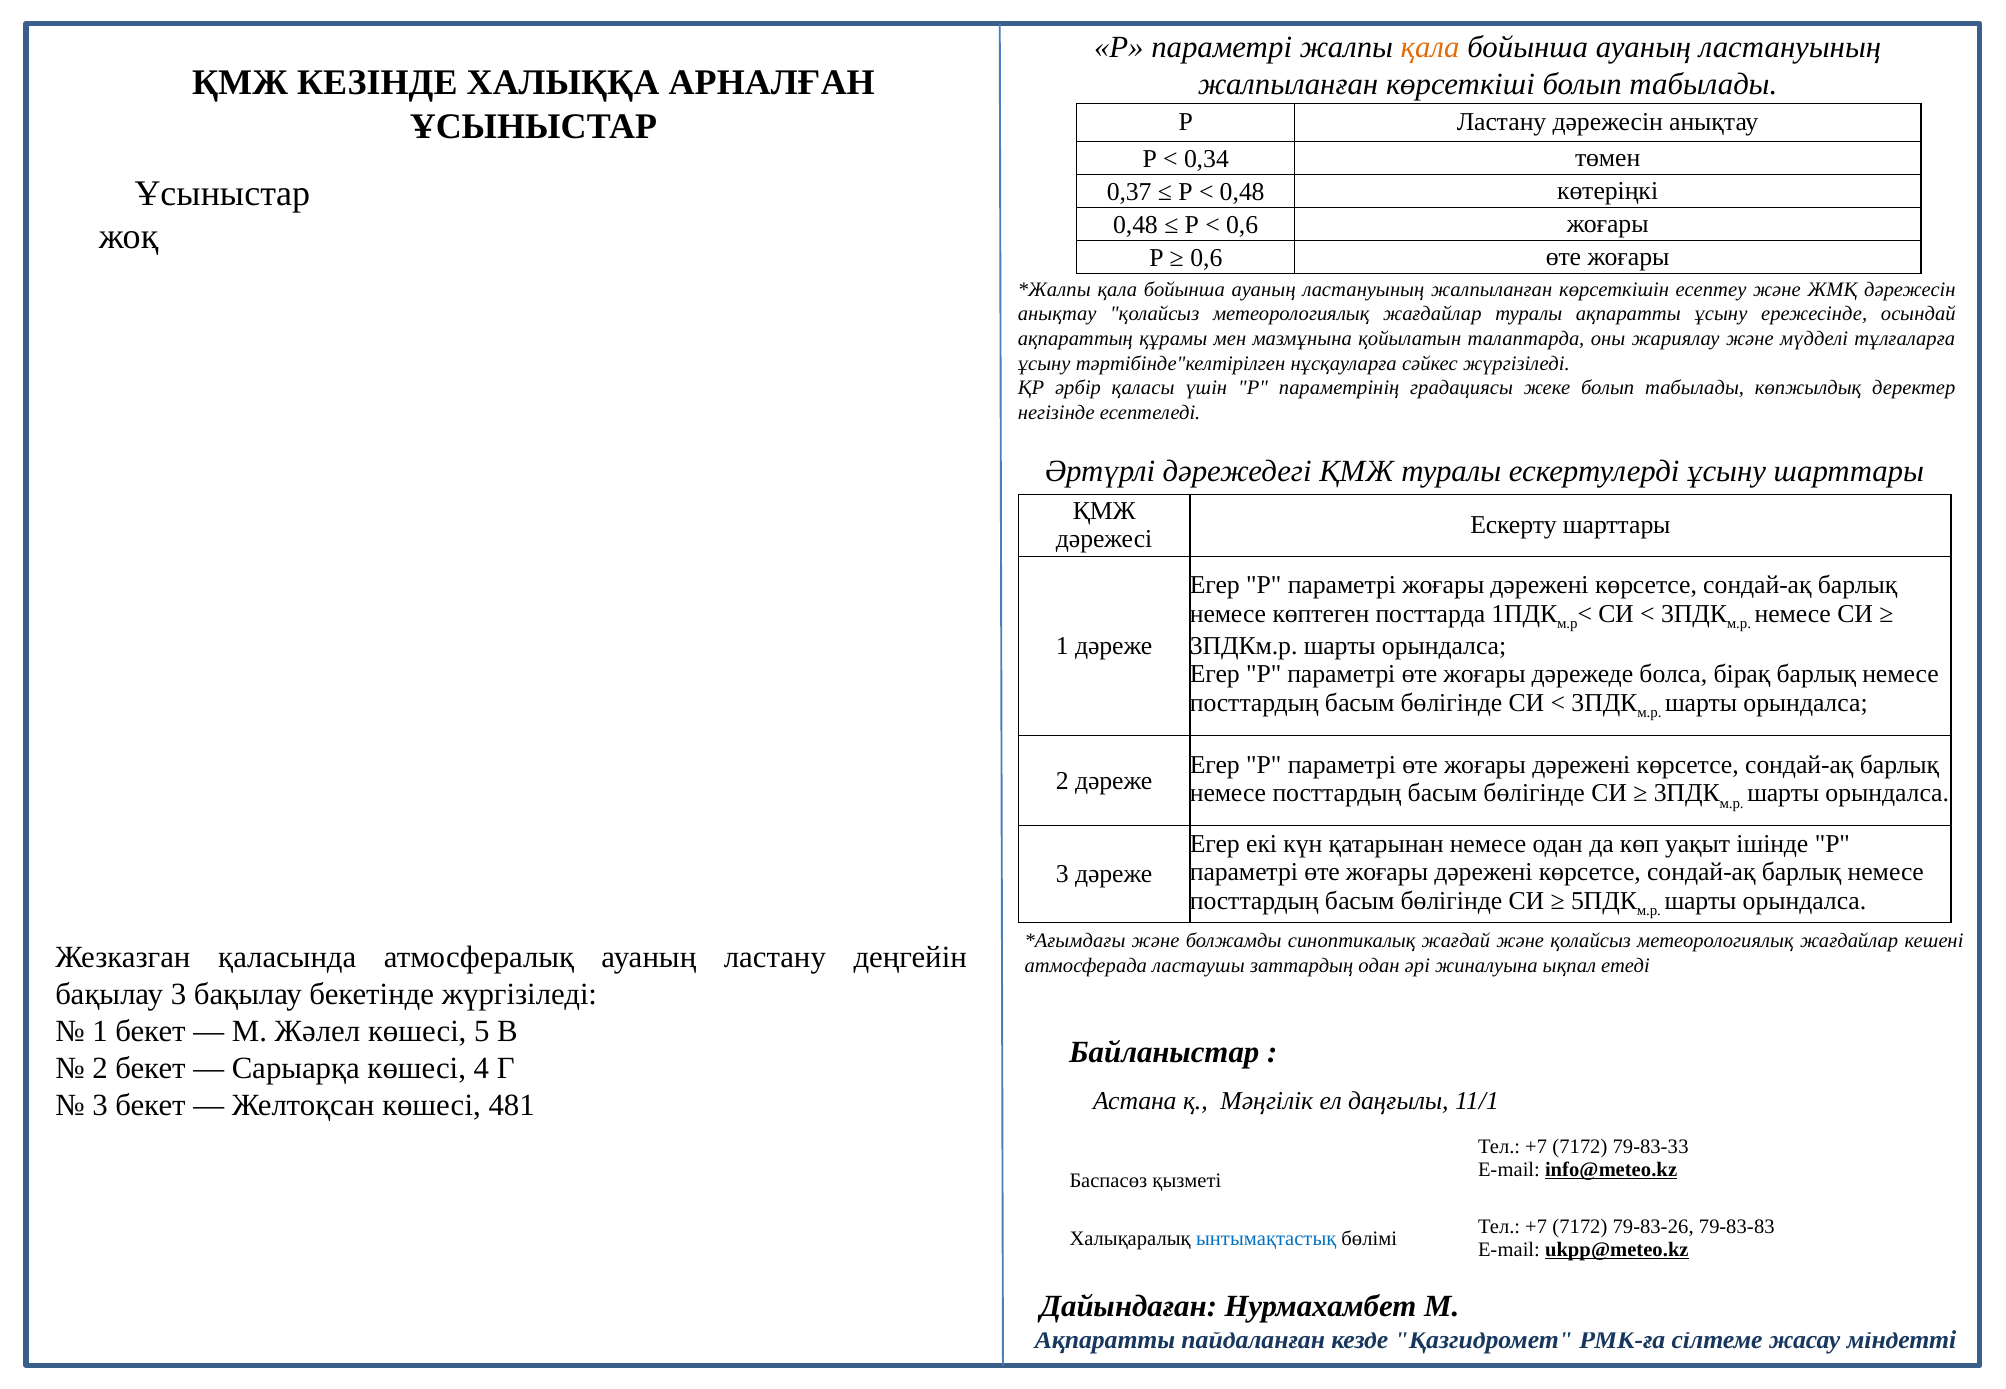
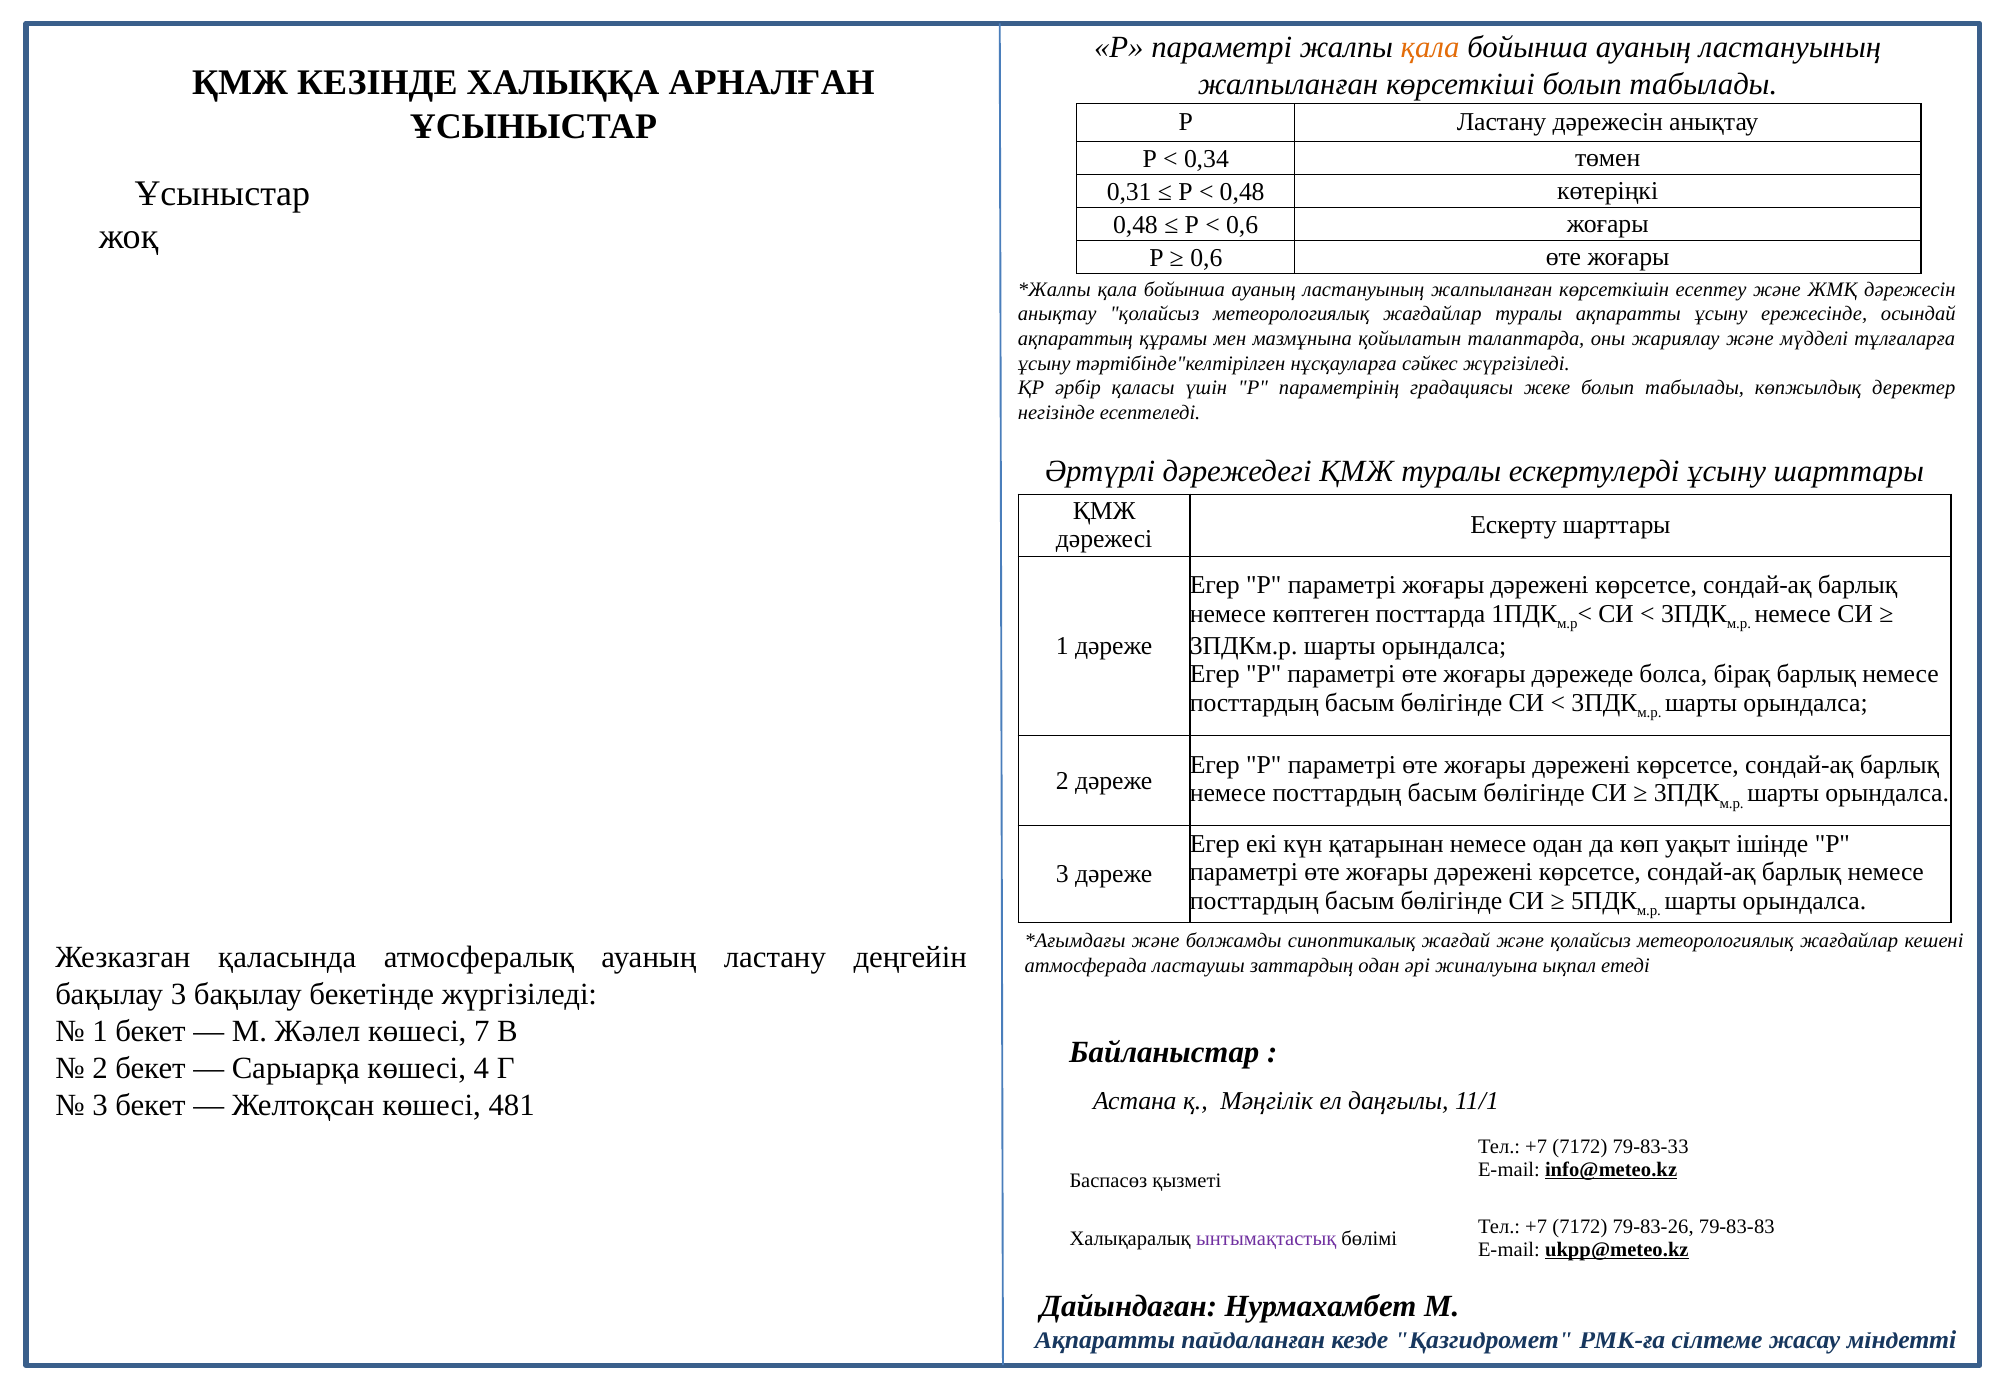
0,37: 0,37 -> 0,31
5: 5 -> 7
ынтымақтастық colour: blue -> purple
